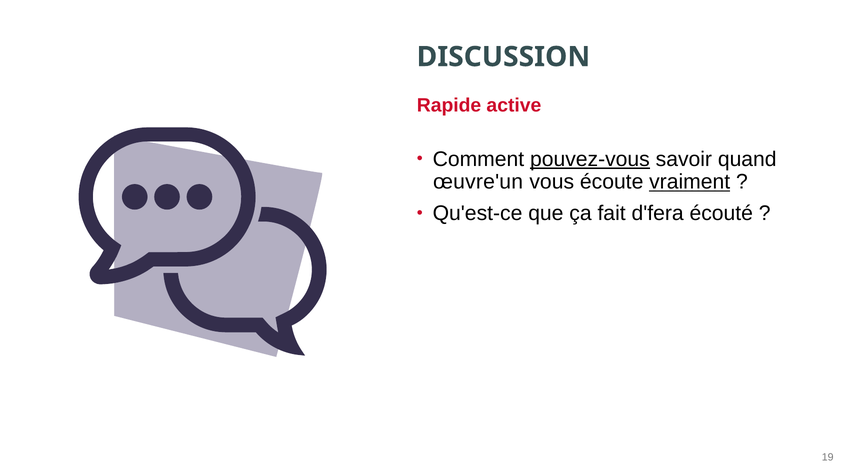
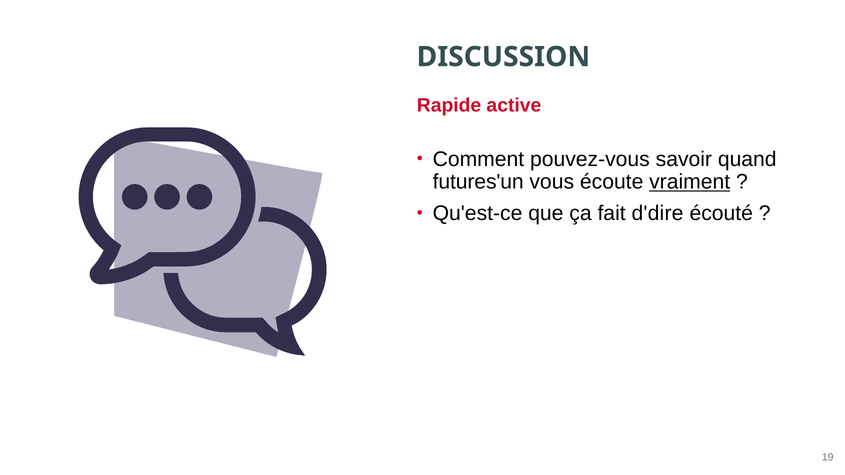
pouvez-vous underline: present -> none
œuvre'un: œuvre'un -> futures'un
d'fera: d'fera -> d'dire
